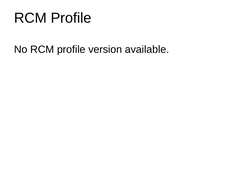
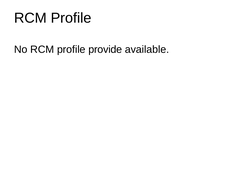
version: version -> provide
